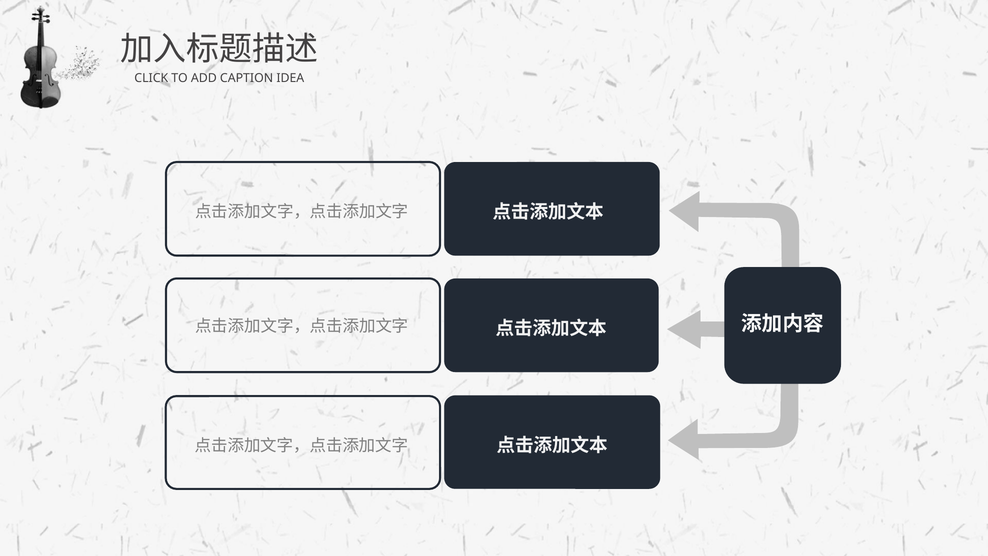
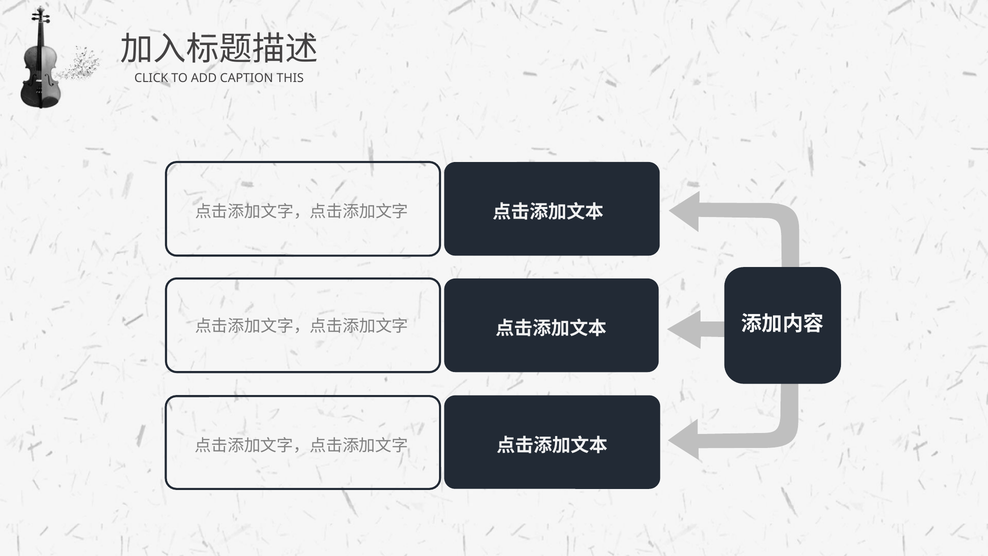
IDEA: IDEA -> THIS
